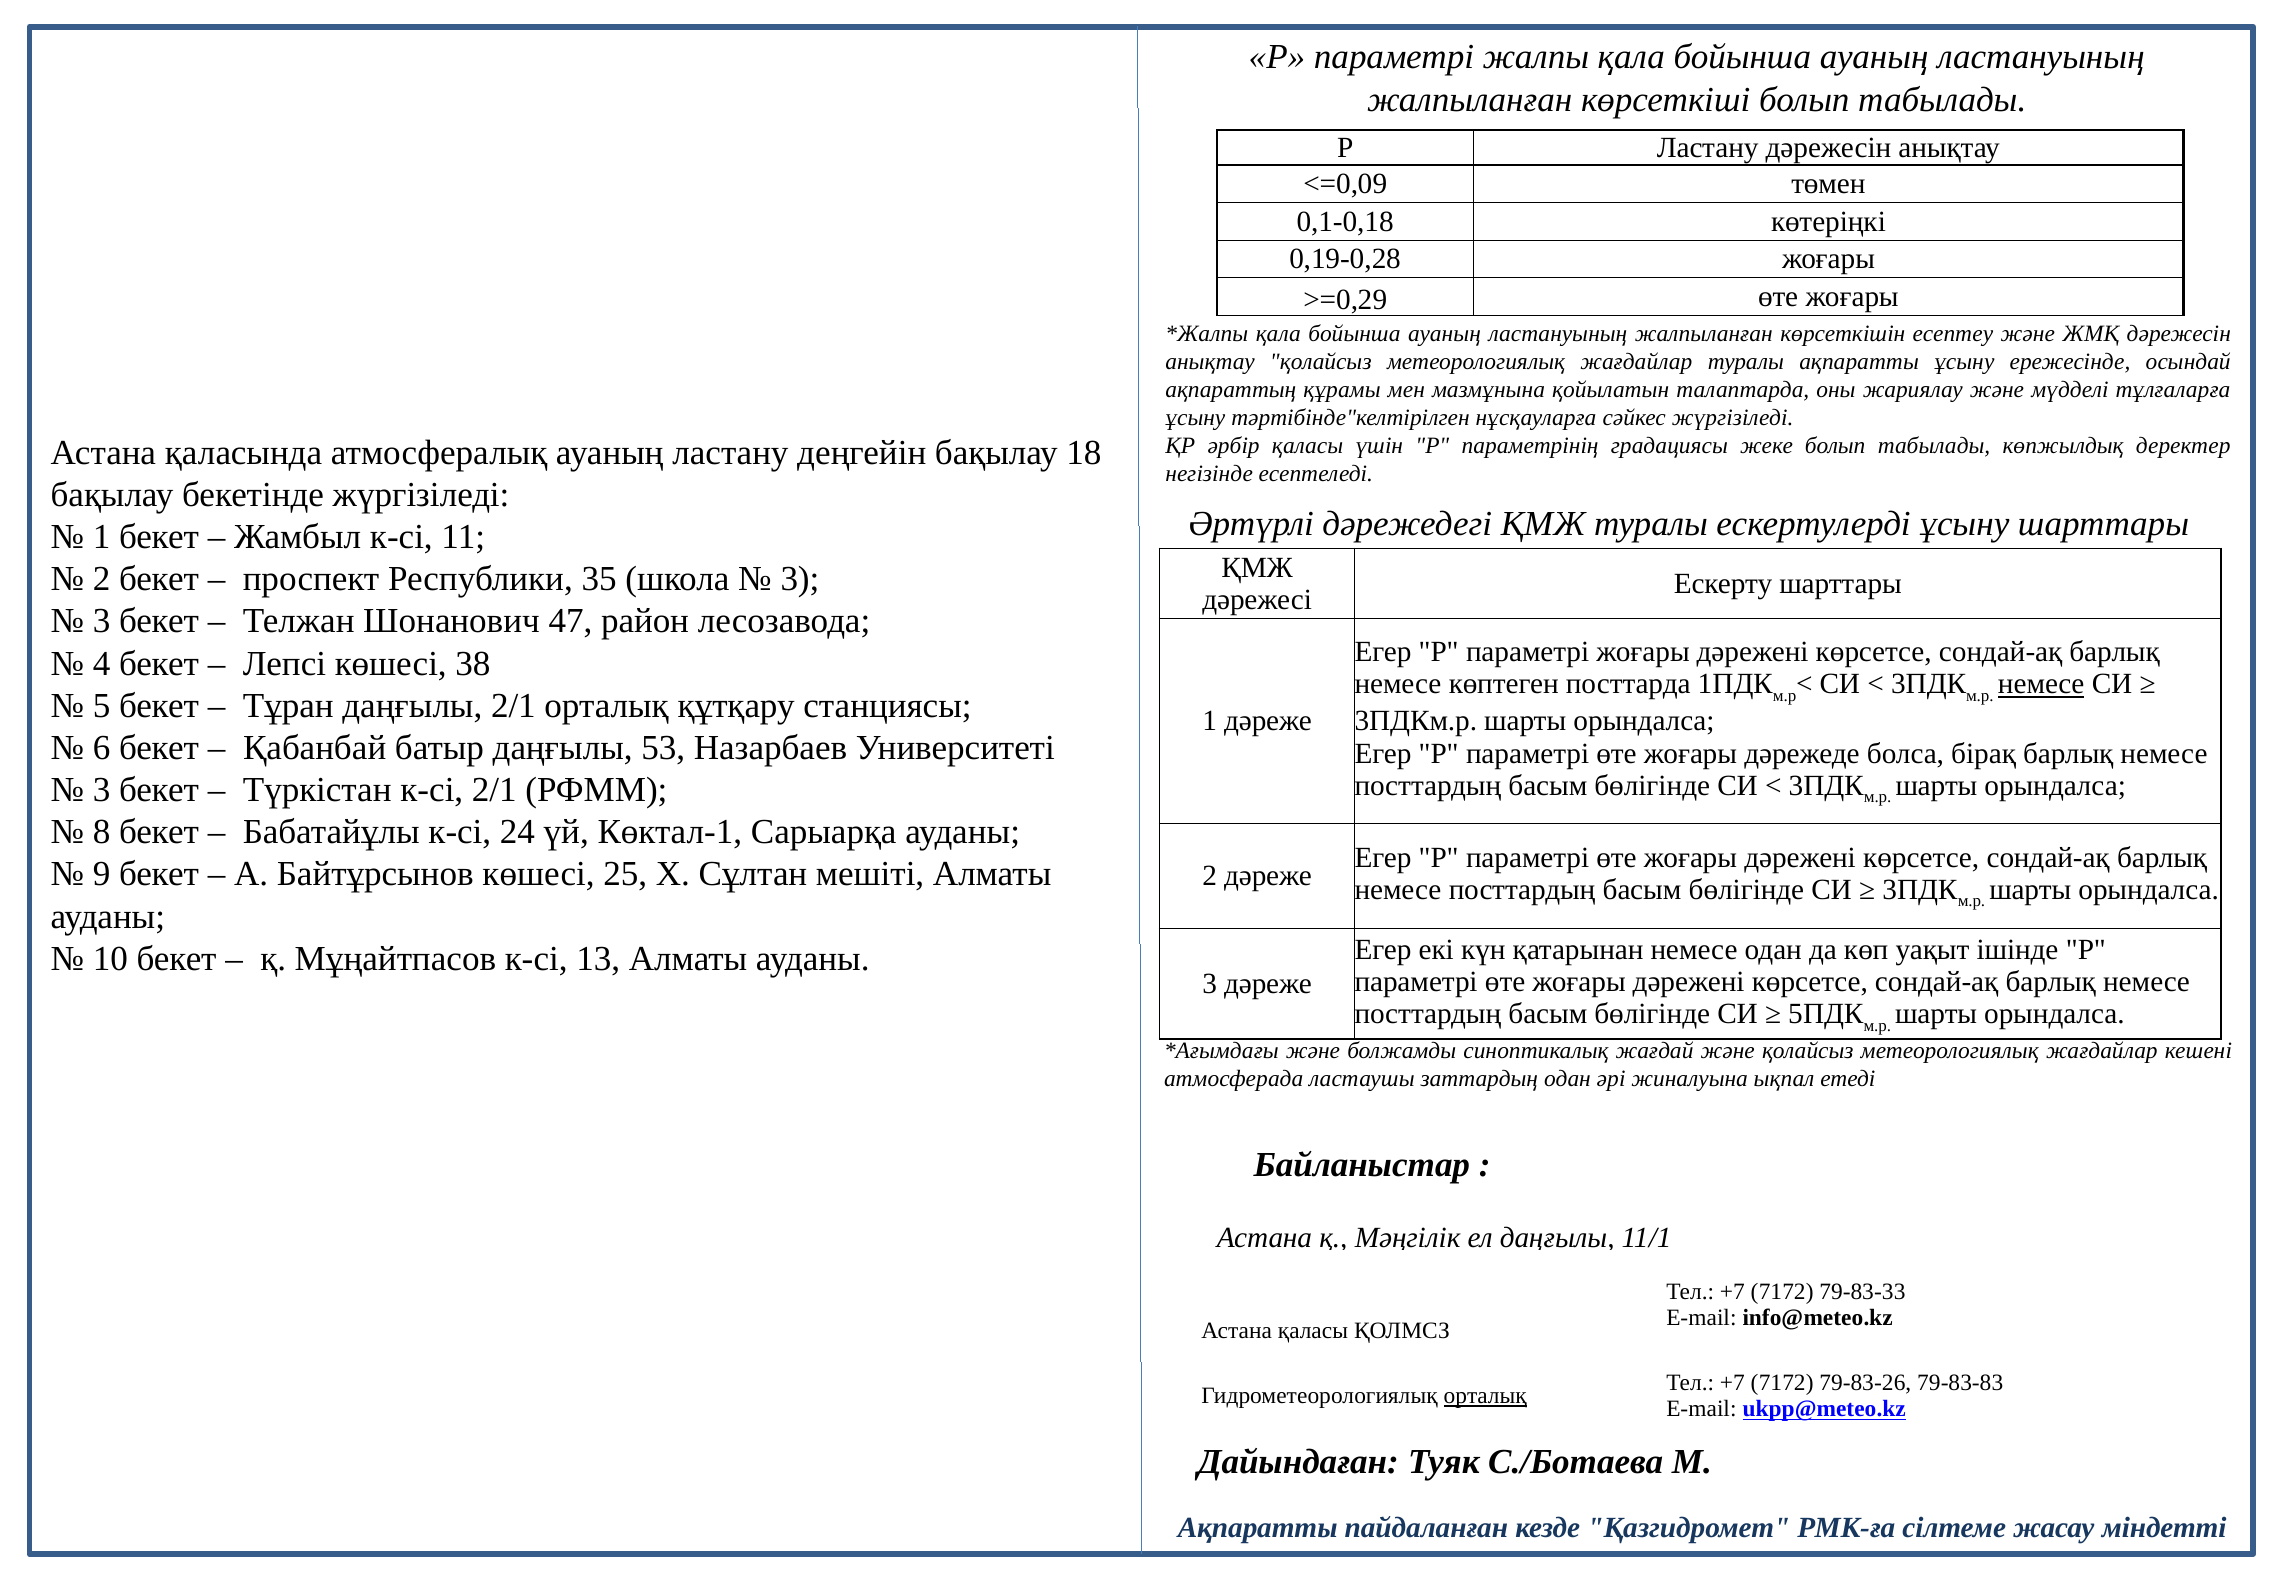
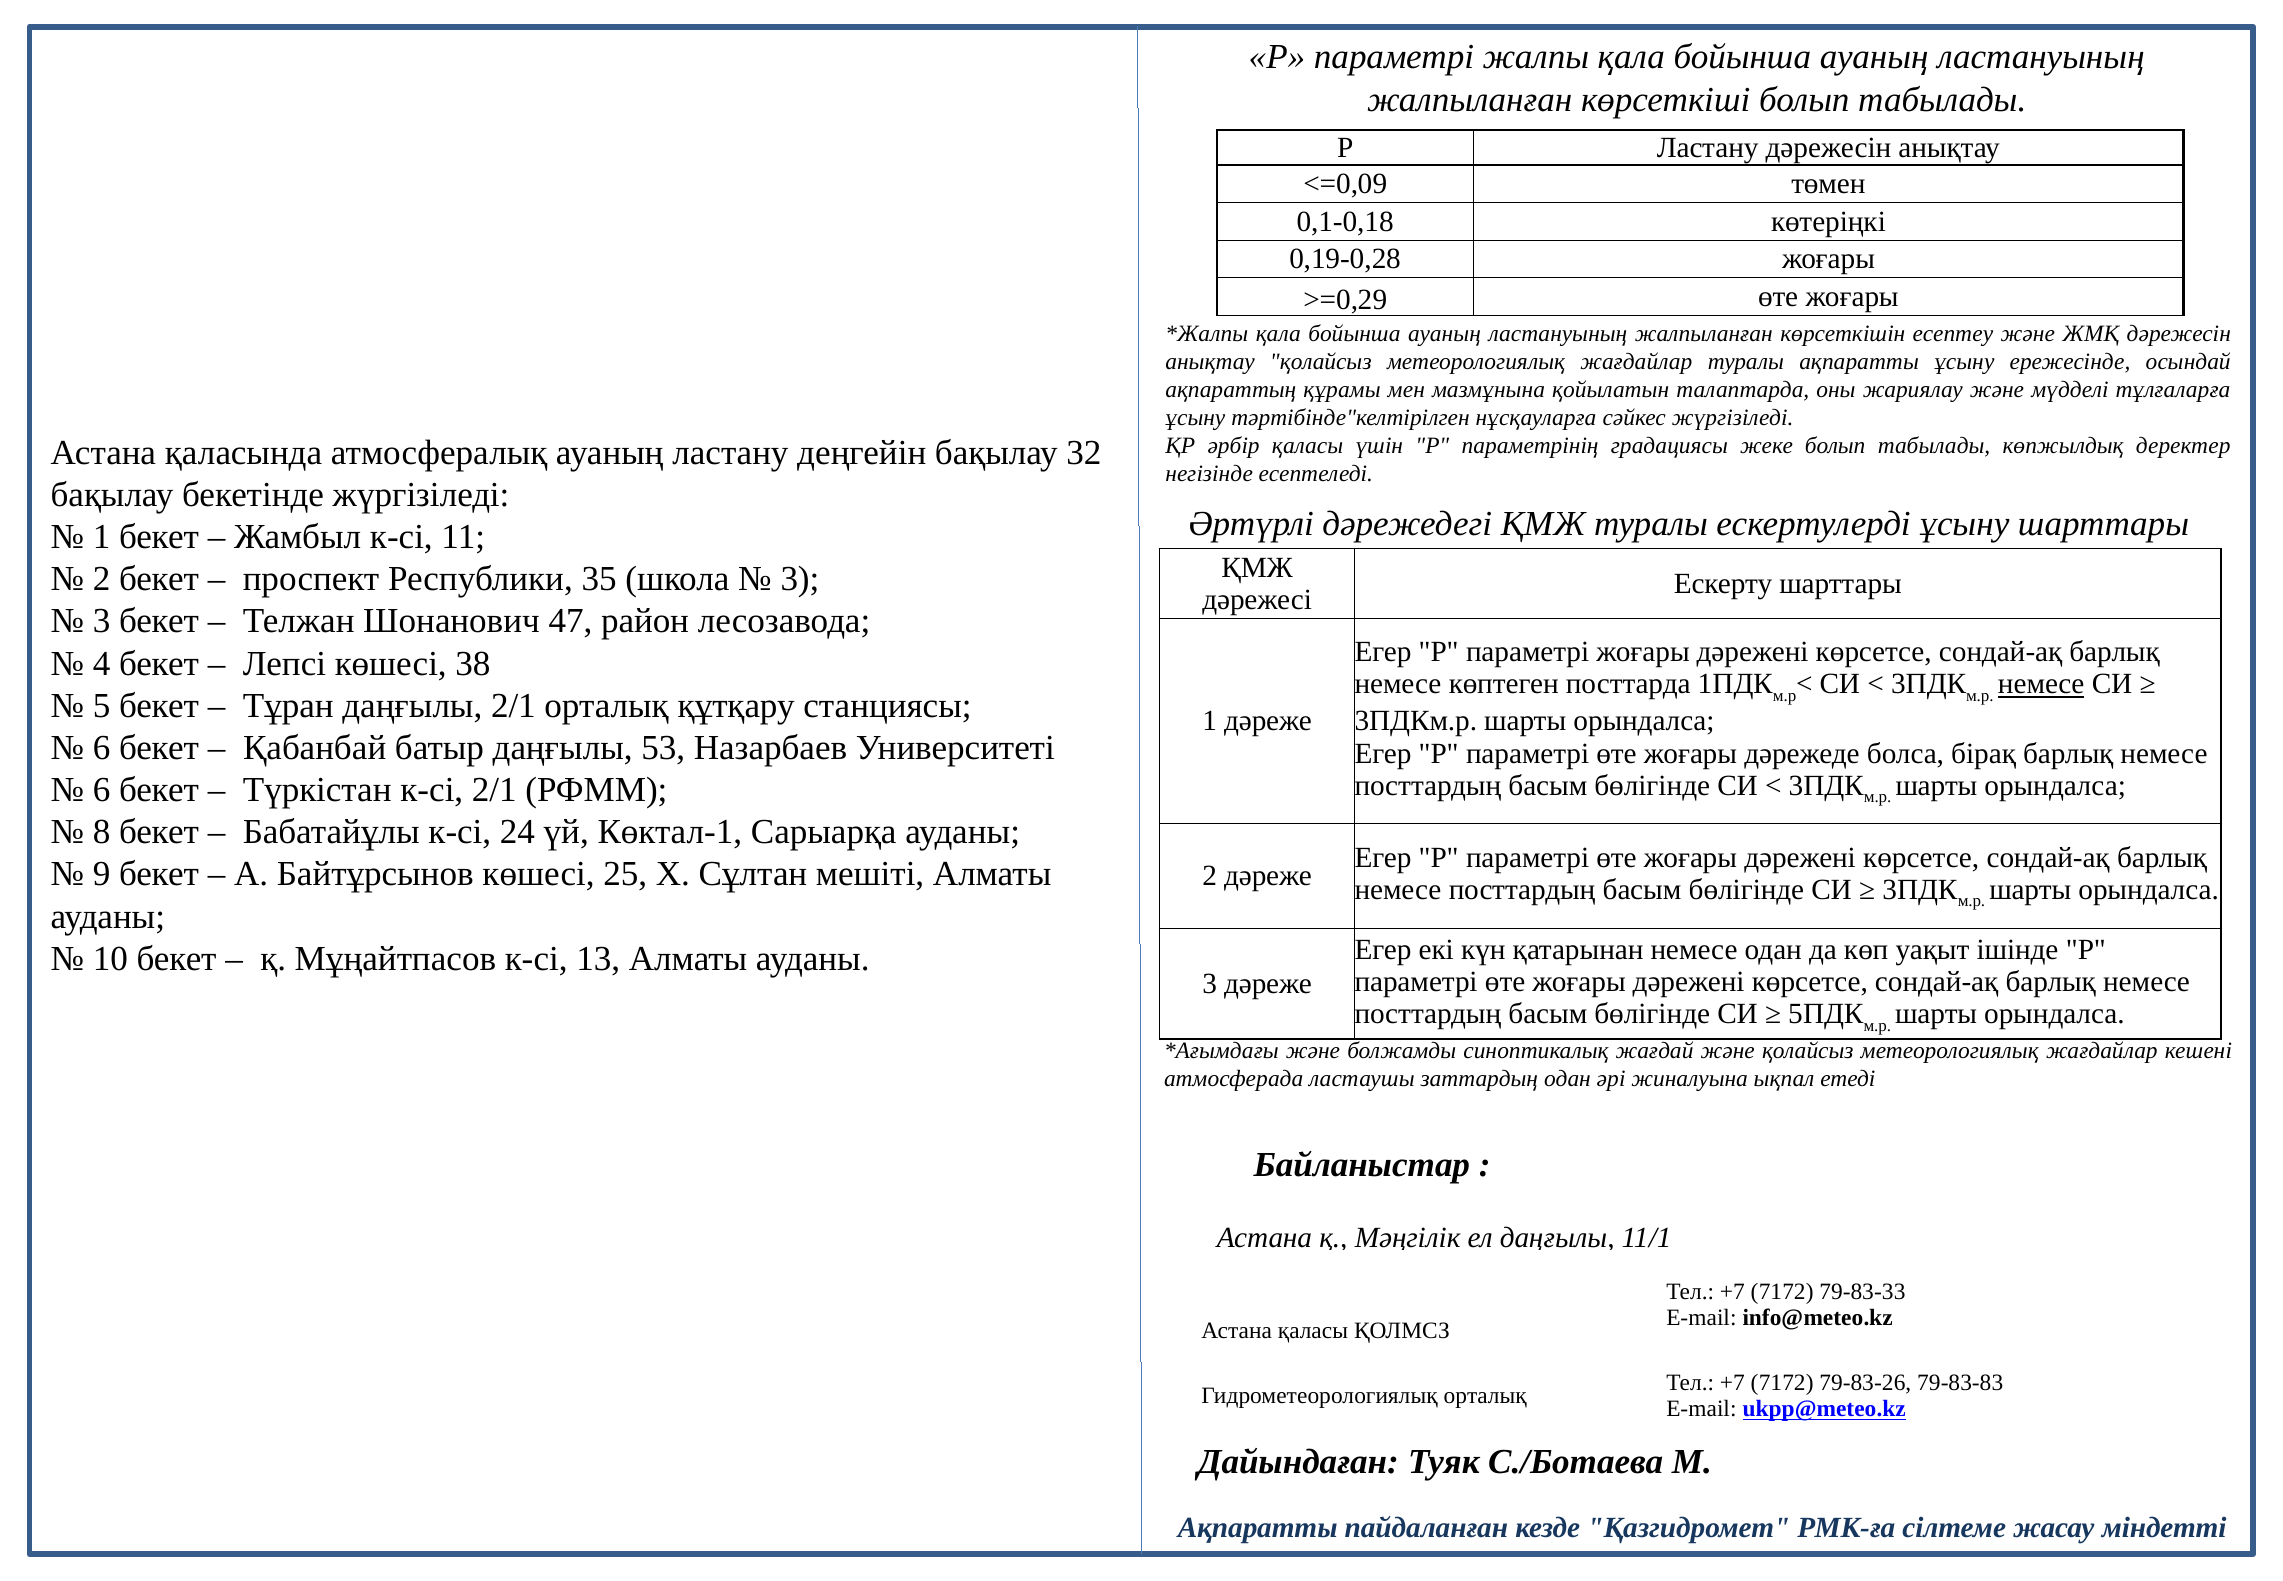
18: 18 -> 32
3 at (102, 790): 3 -> 6
орталық at (1485, 1395) underline: present -> none
